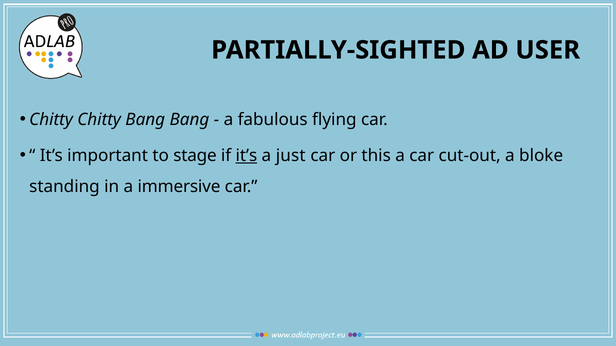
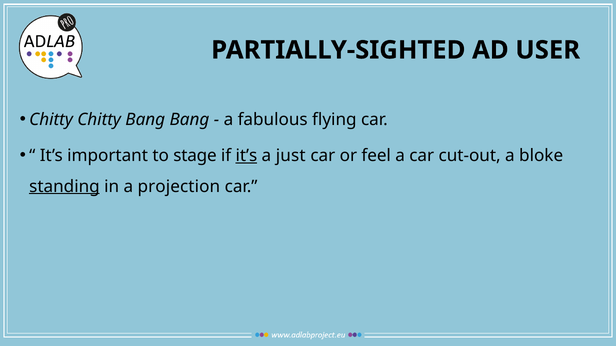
this: this -> feel
standing underline: none -> present
immersive: immersive -> projection
